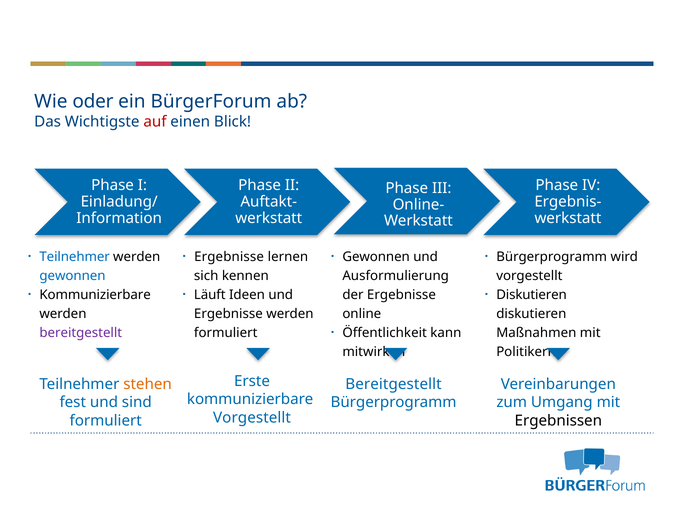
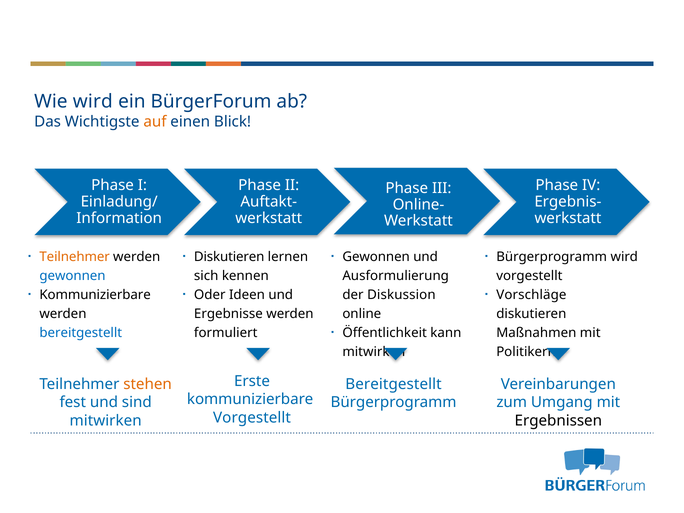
Wie oder: oder -> wird
auf colour: red -> orange
Teilnehmer at (75, 257) colour: blue -> orange
Ergebnisse at (229, 257): Ergebnisse -> Diskutieren
Läuft: Läuft -> Oder
Diskutieren at (532, 295): Diskutieren -> Vorschläge
der Ergebnisse: Ergebnisse -> Diskussion
bereitgestellt at (81, 333) colour: purple -> blue
formuliert at (106, 421): formuliert -> mitwirken
